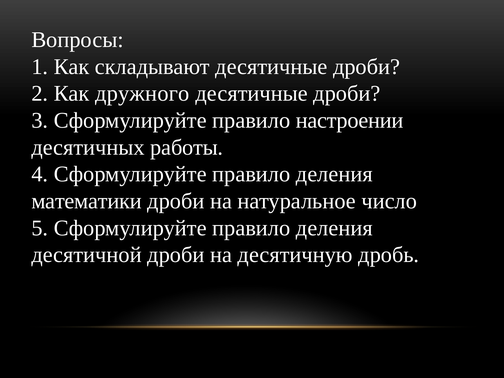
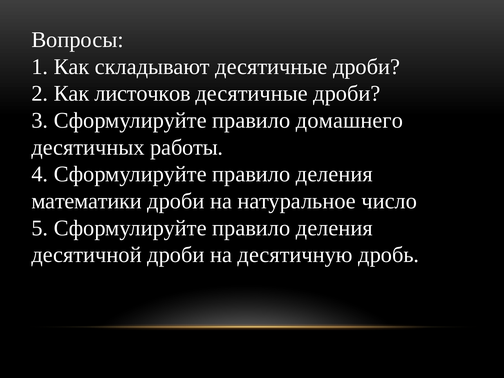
дружного: дружного -> листочков
настроении: настроении -> домашнего
